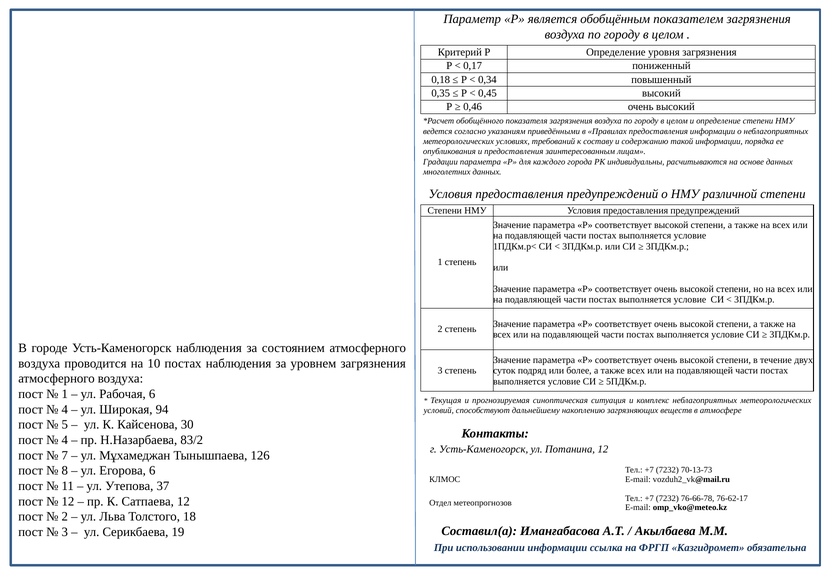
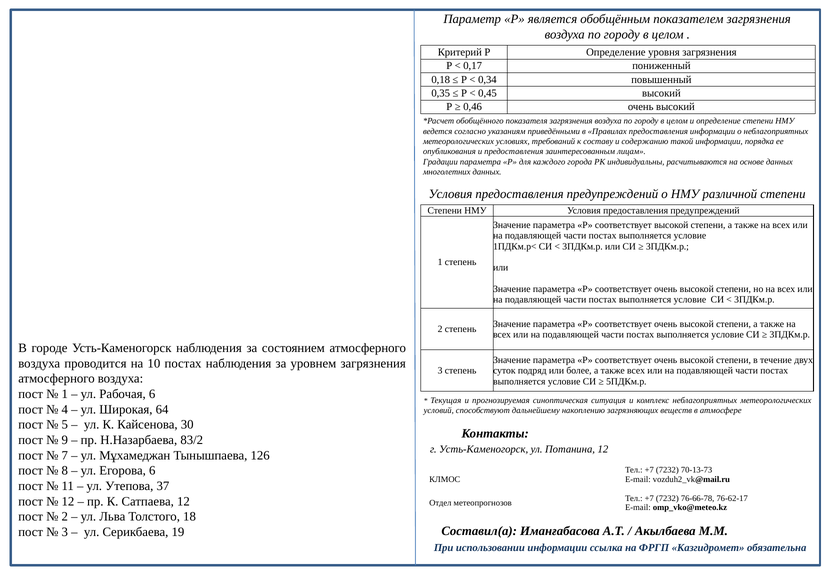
94: 94 -> 64
4 at (65, 440): 4 -> 9
